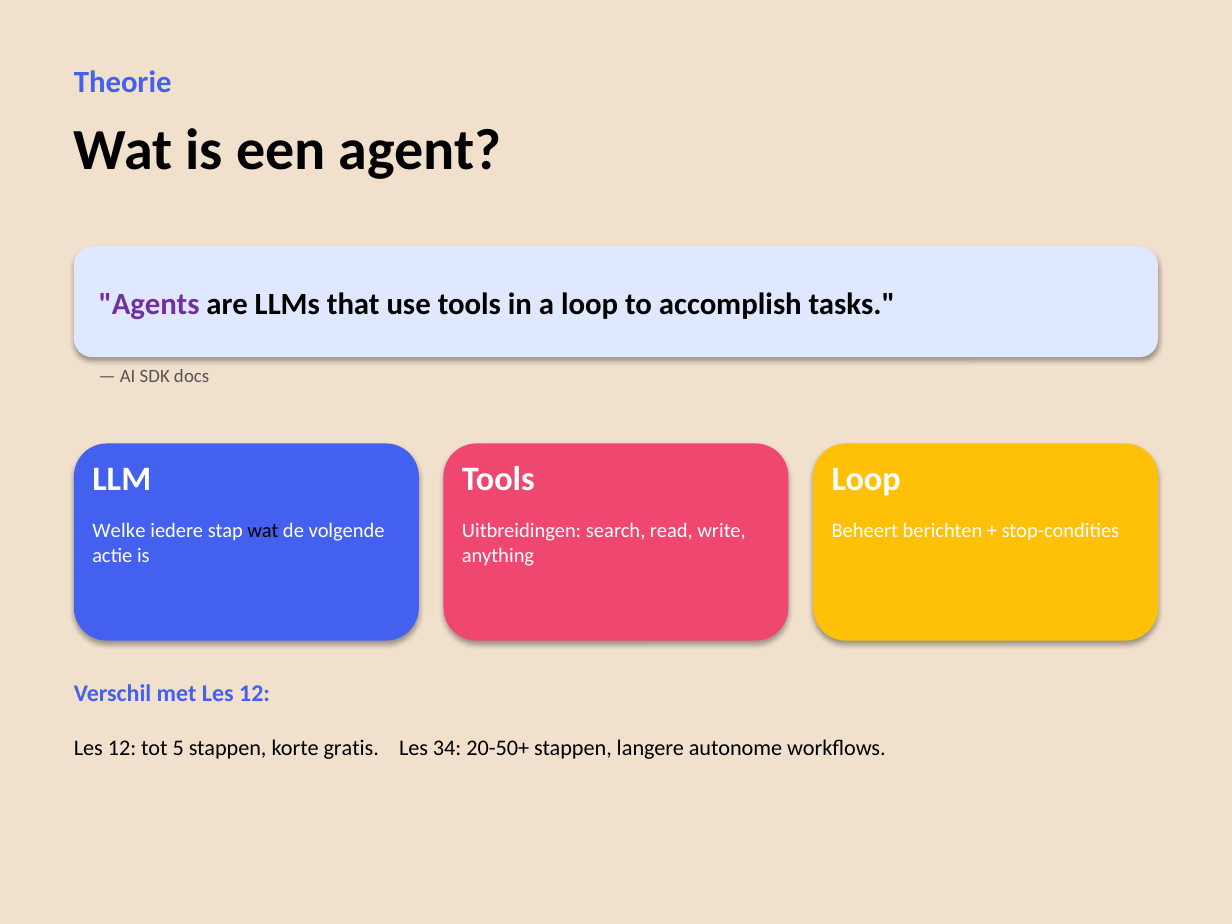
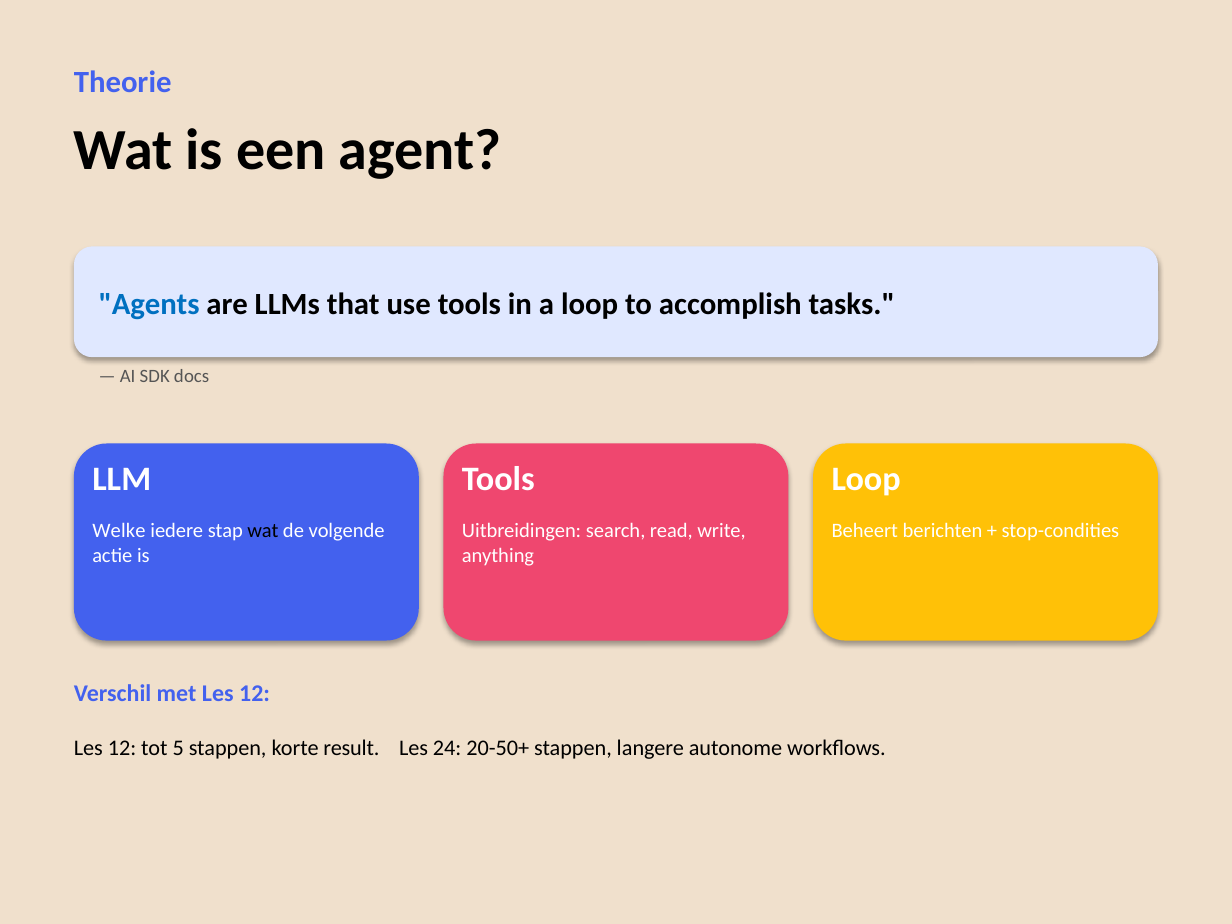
Agents colour: purple -> blue
gratis: gratis -> result
34: 34 -> 24
